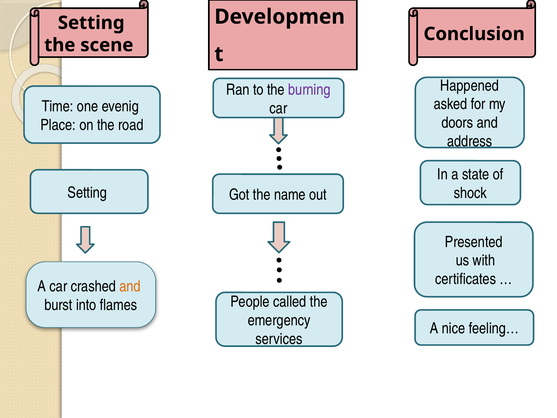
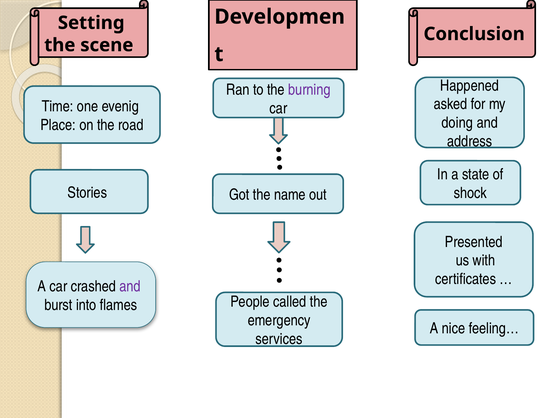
doors: doors -> doing
Setting at (87, 193): Setting -> Stories
and at (130, 286) colour: orange -> purple
